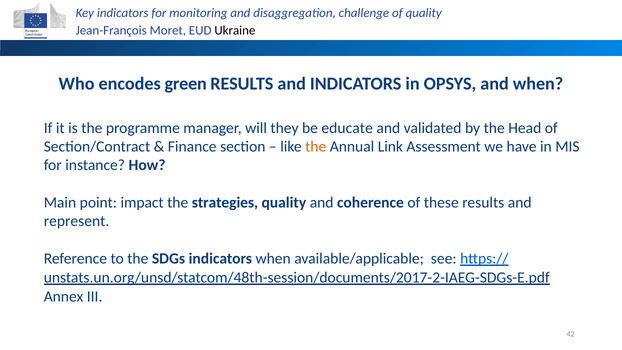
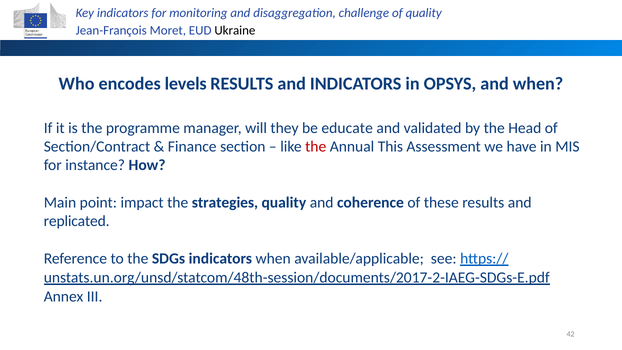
green: green -> levels
the at (316, 147) colour: orange -> red
Link: Link -> This
represent: represent -> replicated
